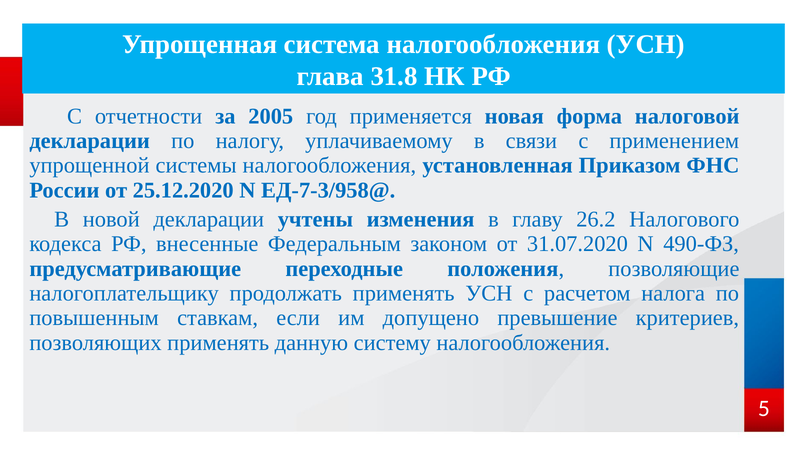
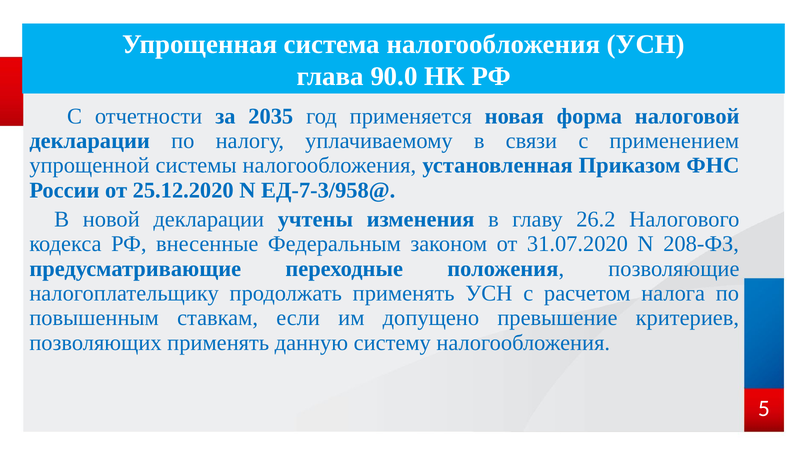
31.8: 31.8 -> 90.0
2005: 2005 -> 2035
490-ФЗ: 490-ФЗ -> 208-ФЗ
